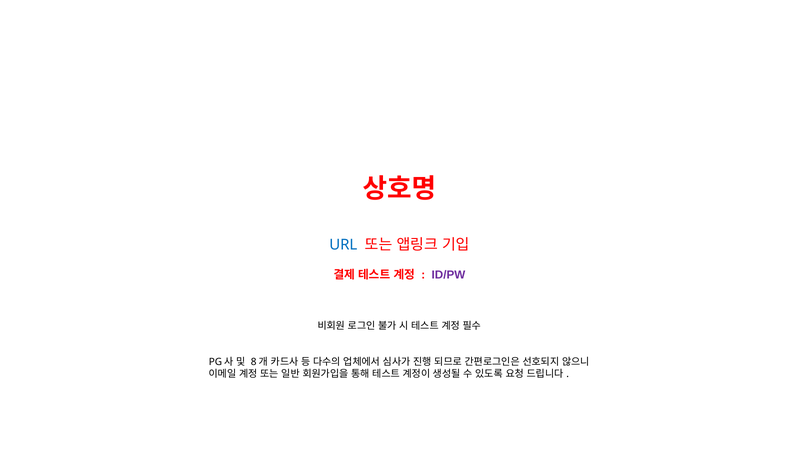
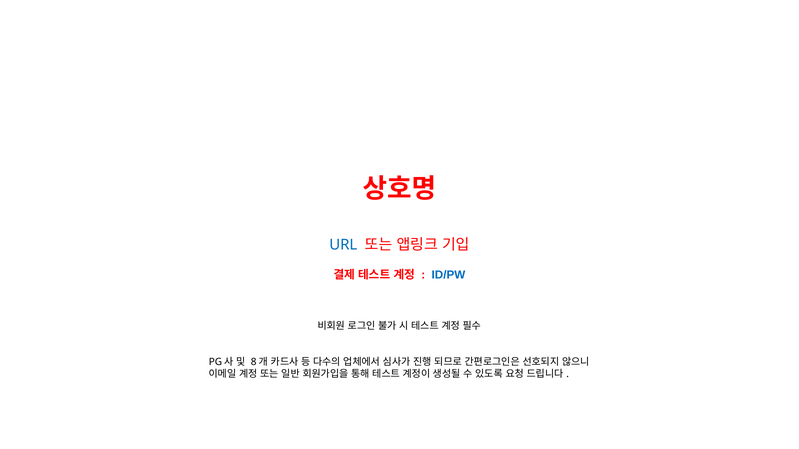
ID/PW colour: purple -> blue
